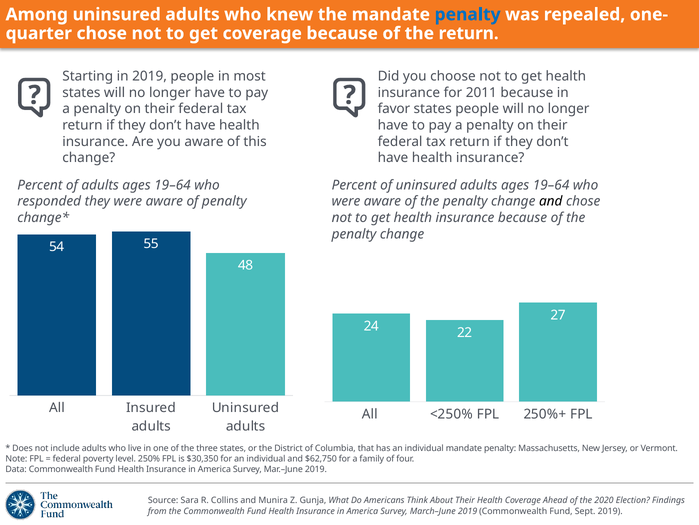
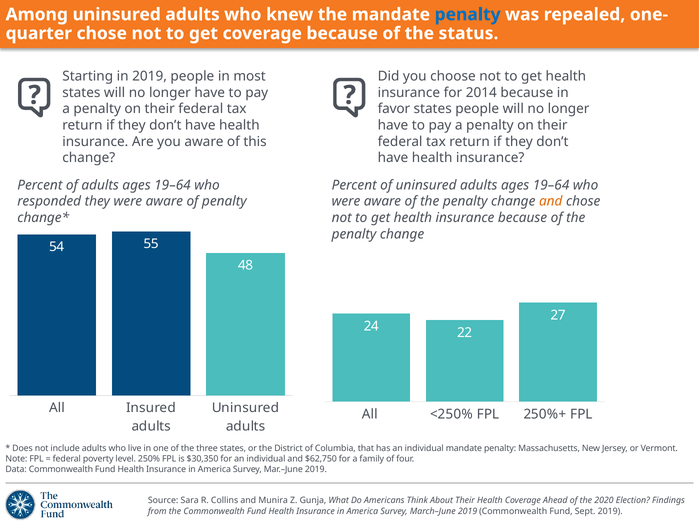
the return: return -> status
2011: 2011 -> 2014
and at (551, 201) colour: black -> orange
